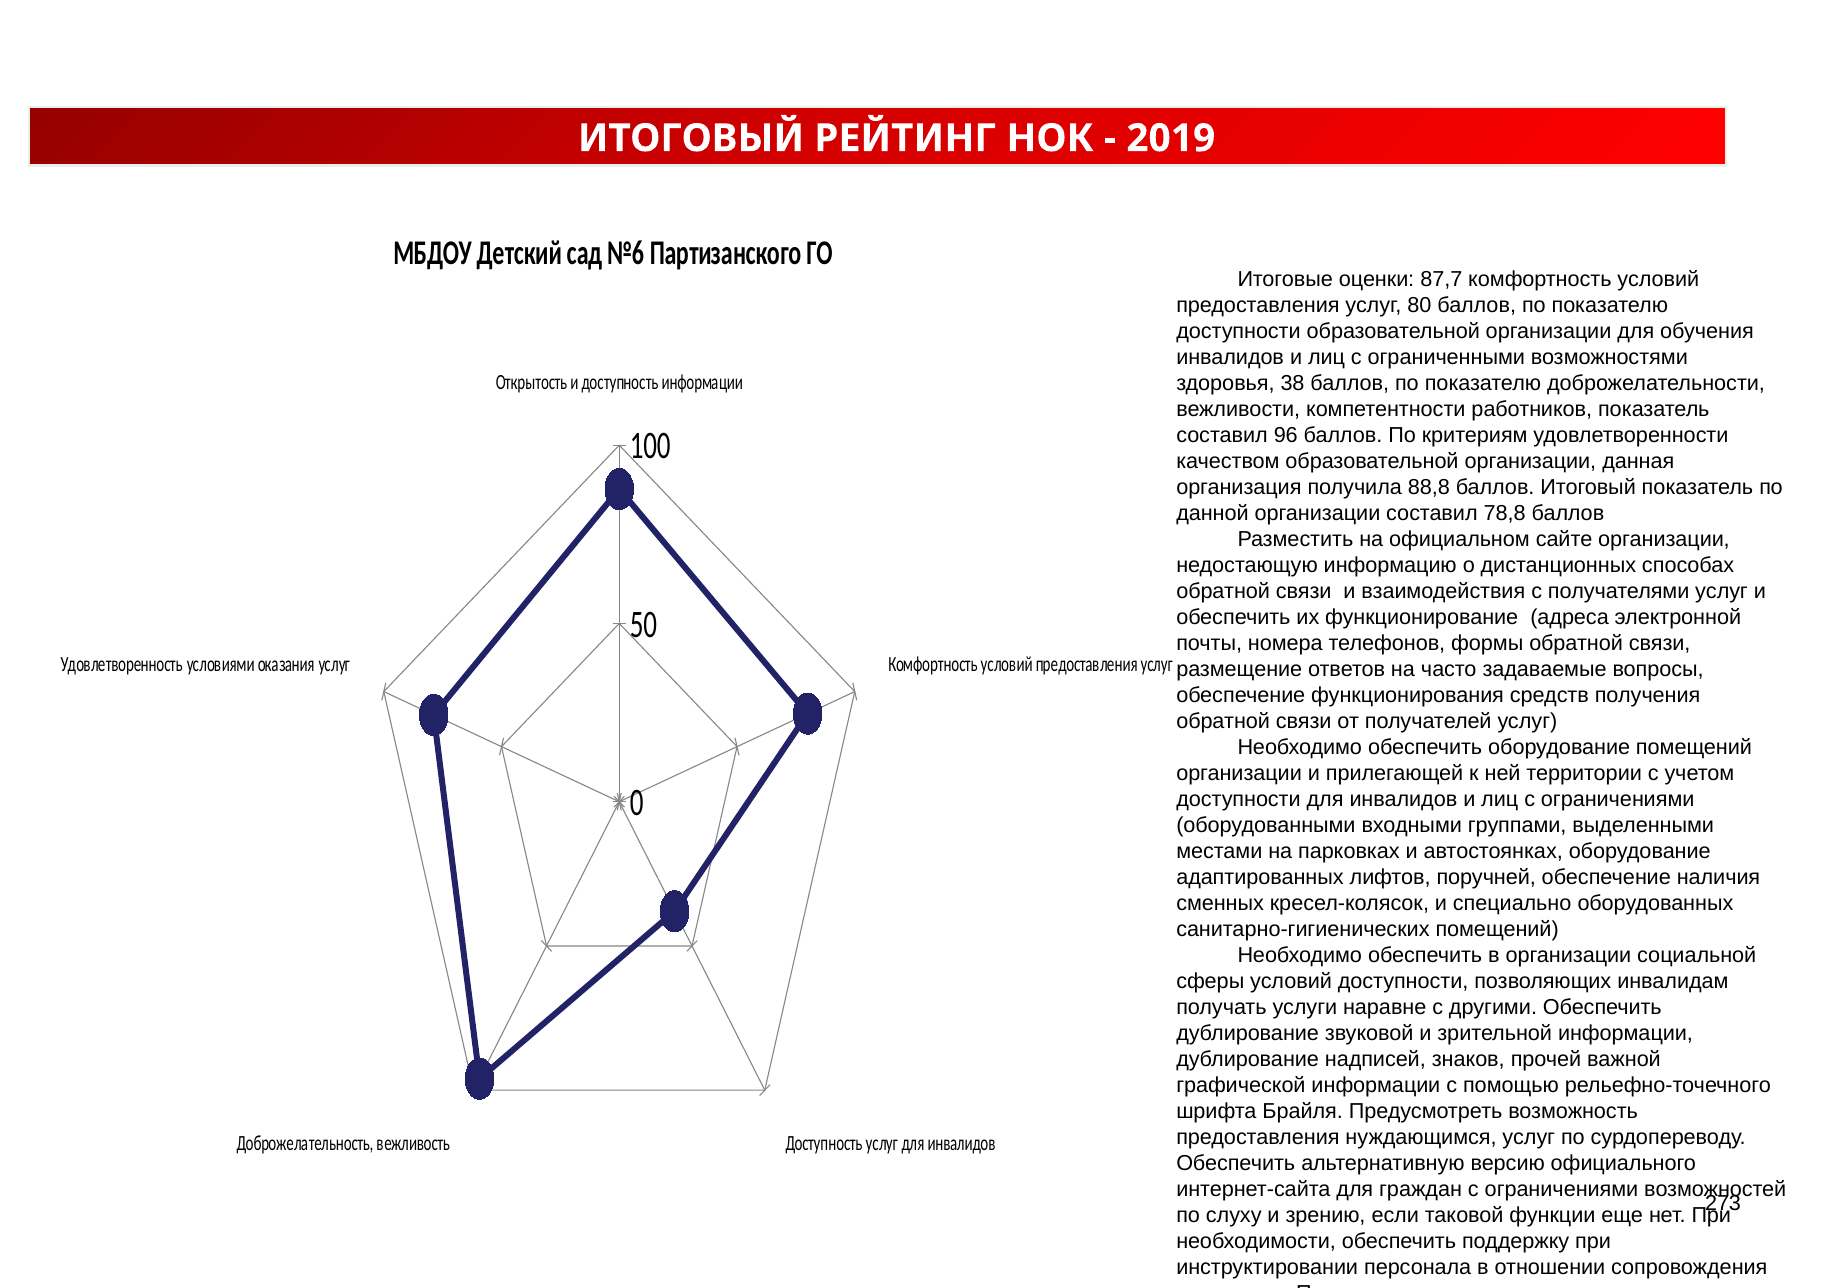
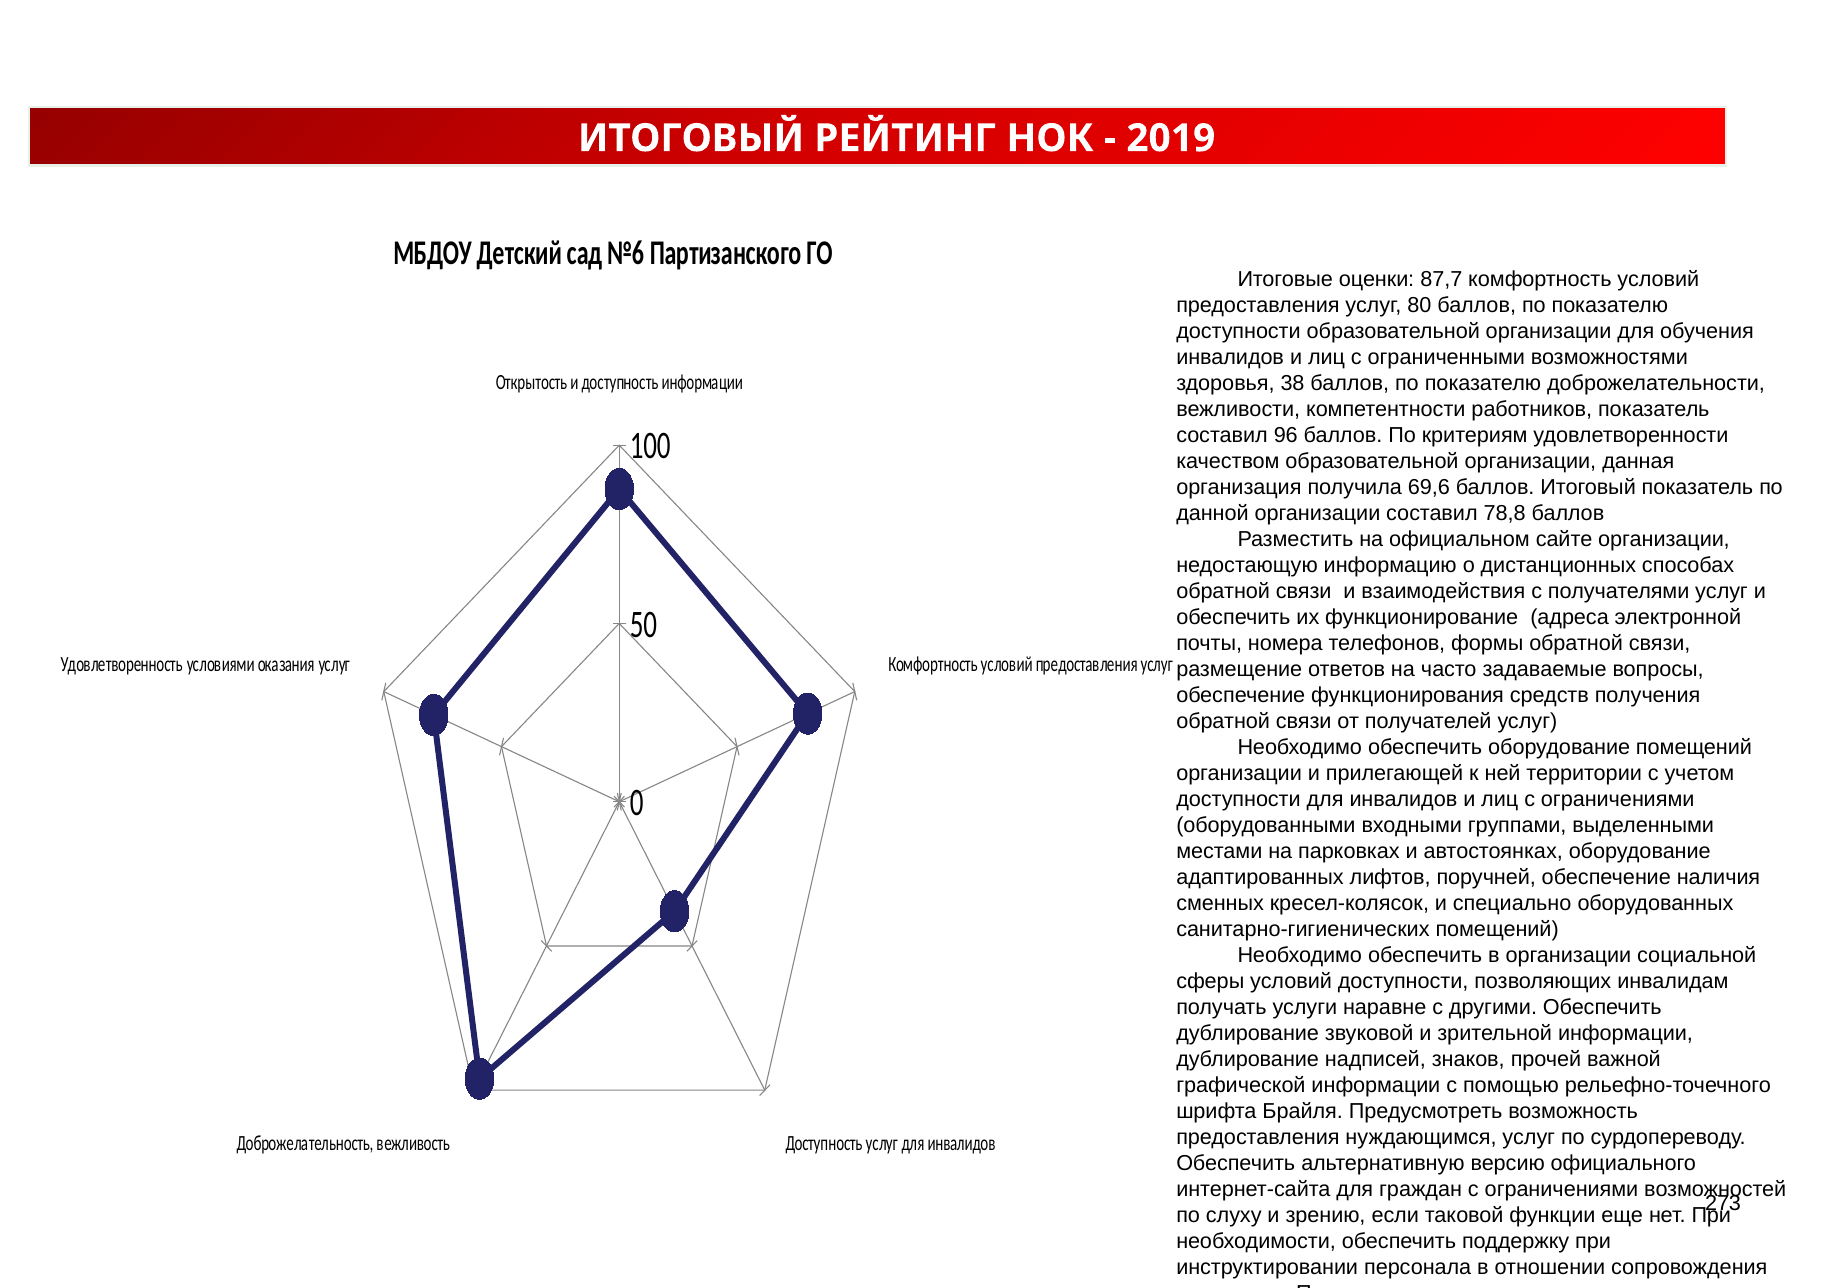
88,8: 88,8 -> 69,6
